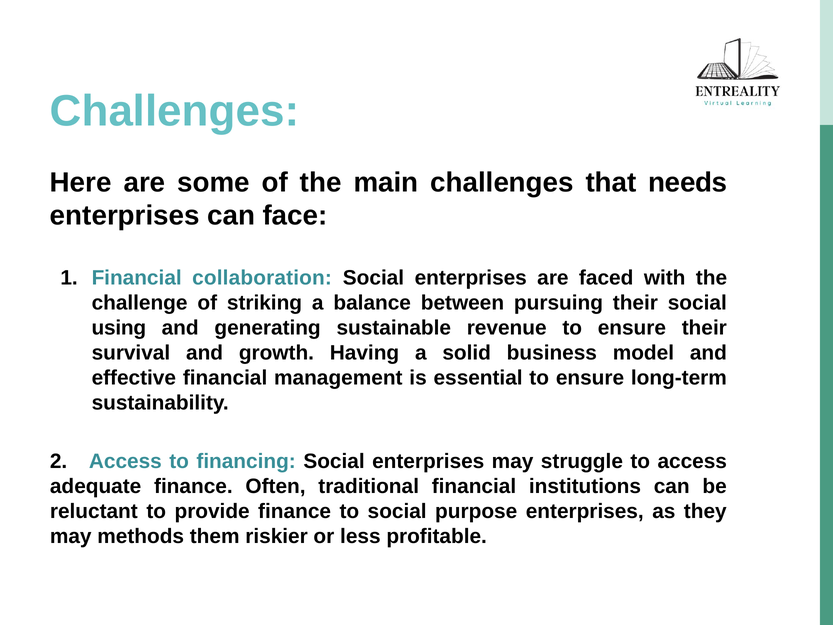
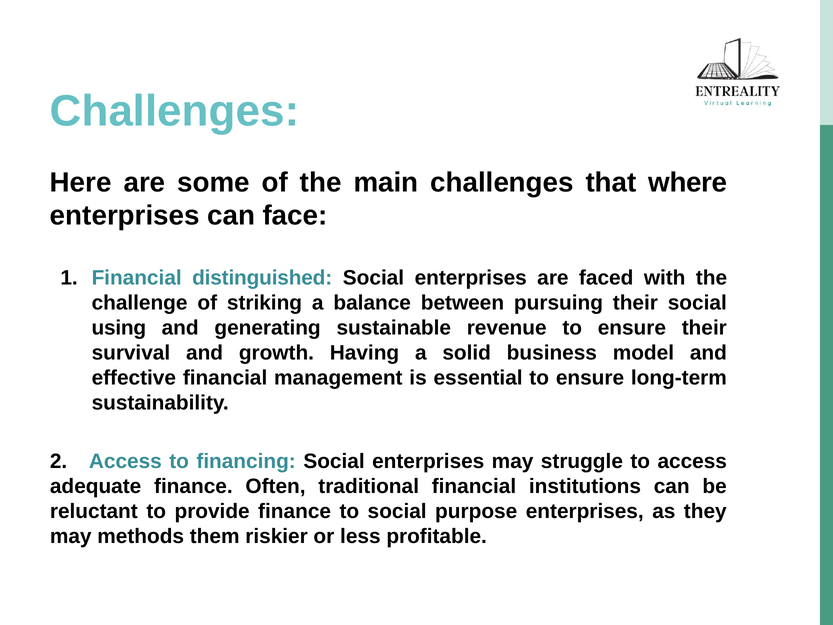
needs: needs -> where
collaboration: collaboration -> distinguished
